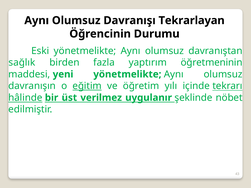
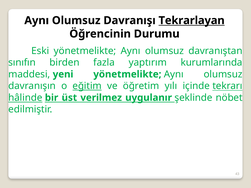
Tekrarlayan underline: none -> present
sağlık: sağlık -> sınıfın
öğretmeninin: öğretmeninin -> kurumlarında
